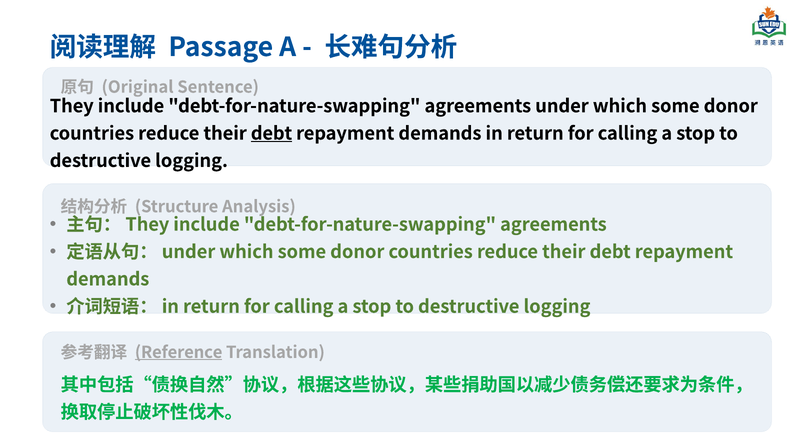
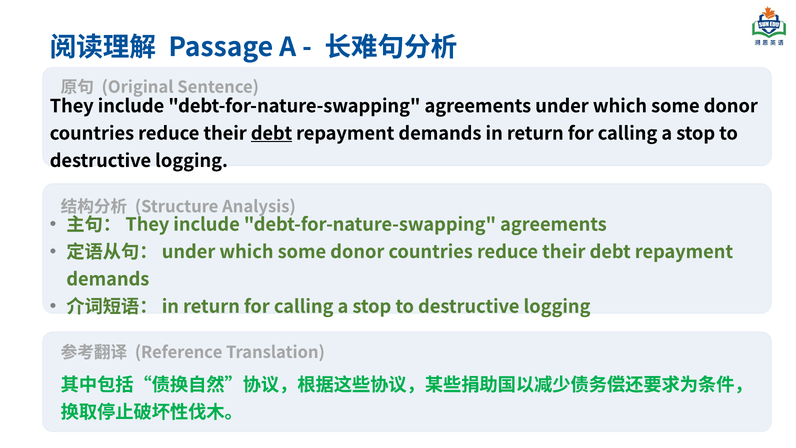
Reference underline: present -> none
